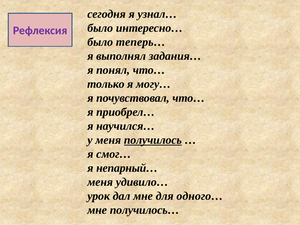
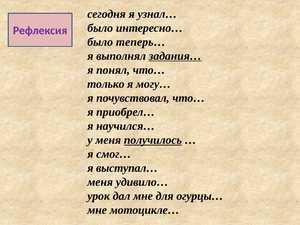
задания… underline: none -> present
непарный…: непарный… -> выступал…
одного…: одного… -> огурцы…
получилось…: получилось… -> мотоцикле…
